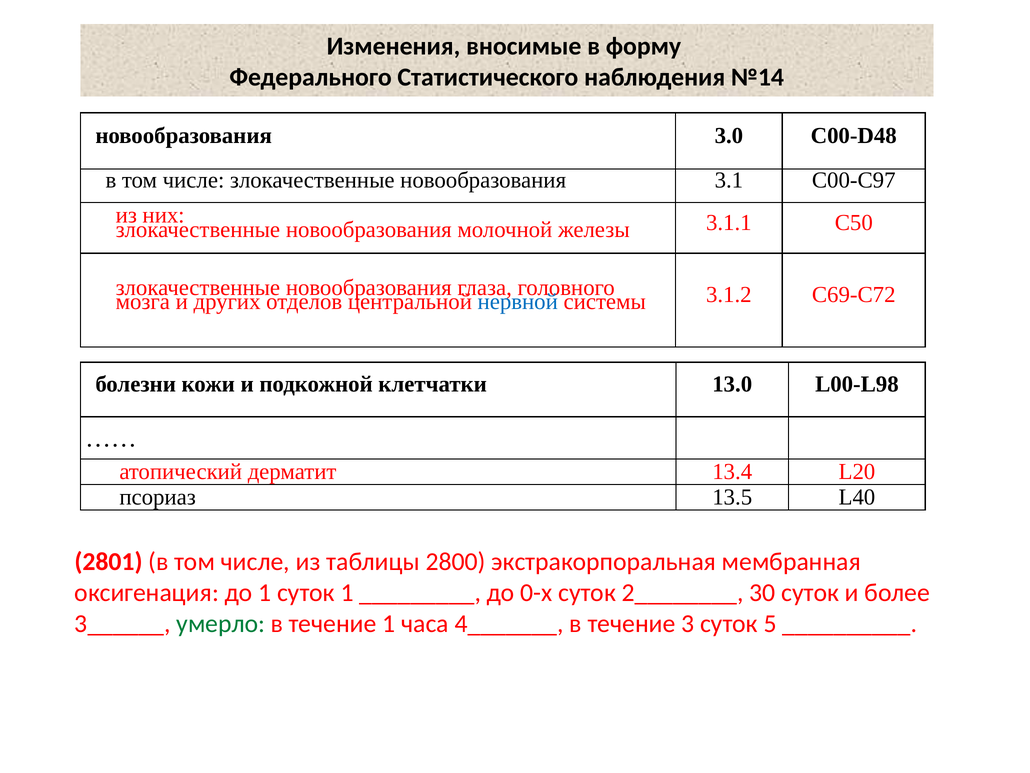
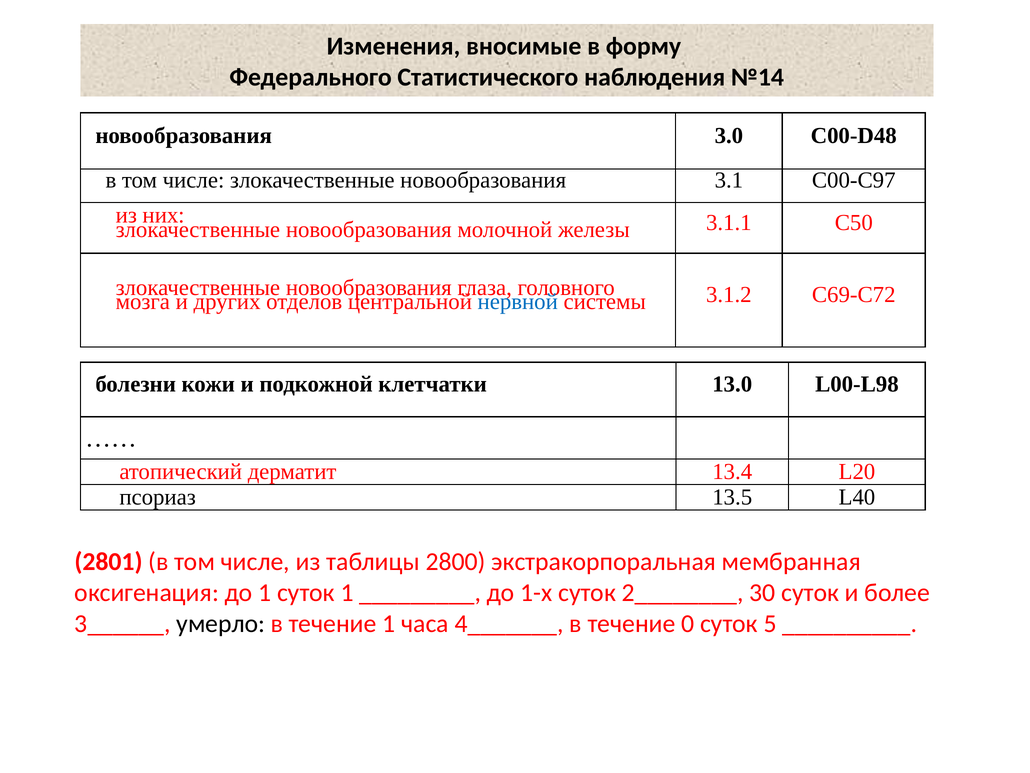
0-х: 0-х -> 1-х
умерло colour: green -> black
3: 3 -> 0
